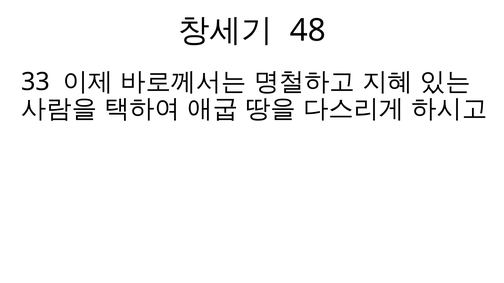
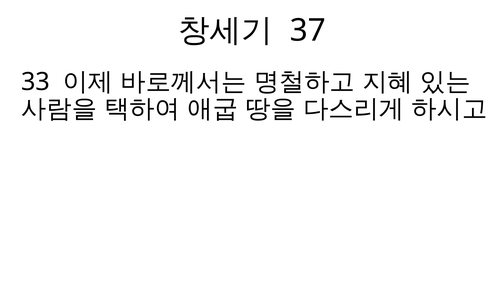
48: 48 -> 37
